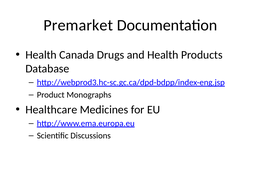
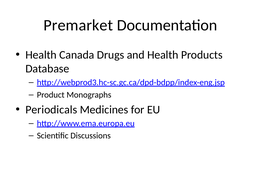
Healthcare: Healthcare -> Periodicals
